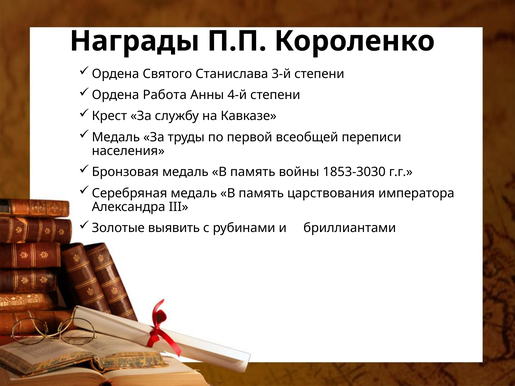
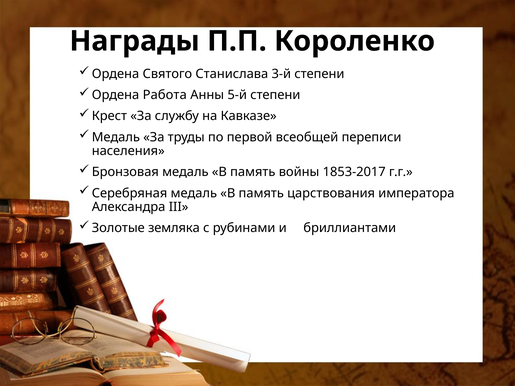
4-й: 4-й -> 5-й
1853-3030: 1853-3030 -> 1853-2017
выявить: выявить -> земляка
